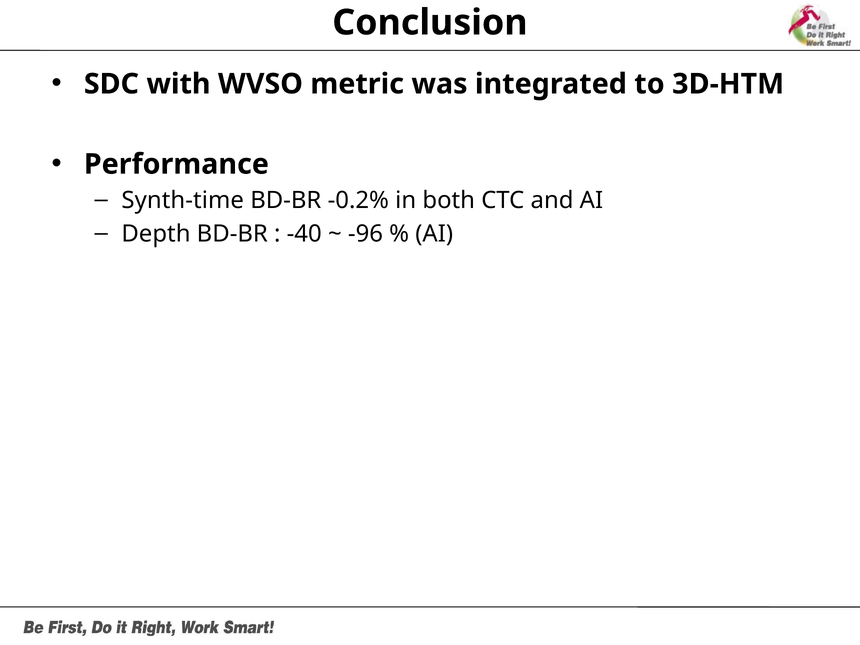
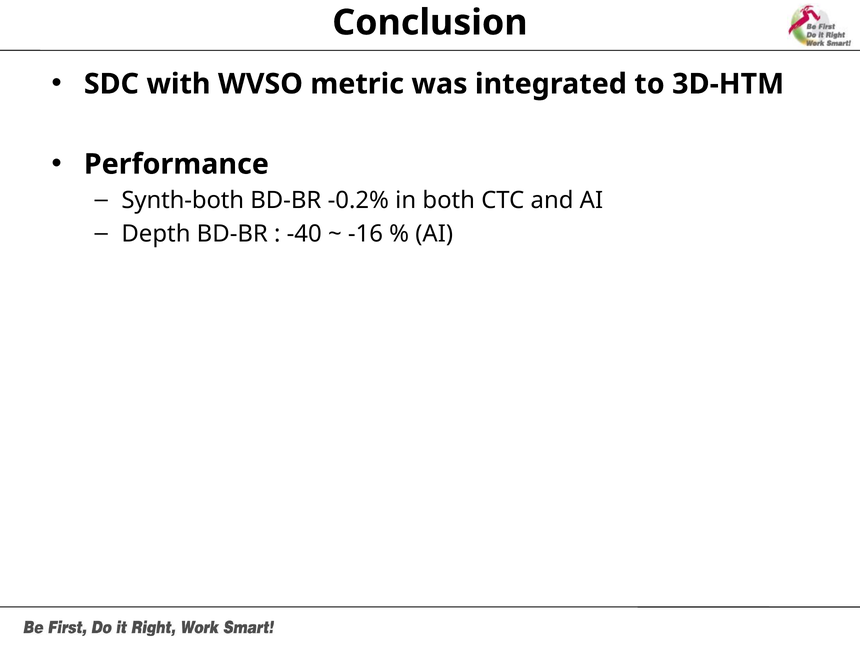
Synth-time: Synth-time -> Synth-both
-96: -96 -> -16
